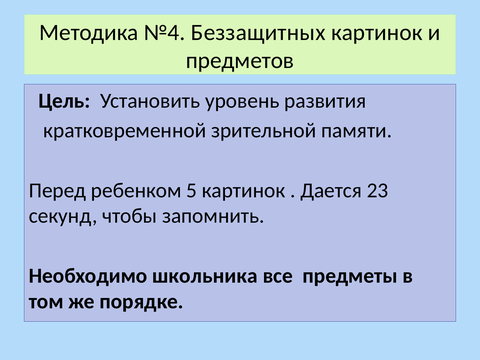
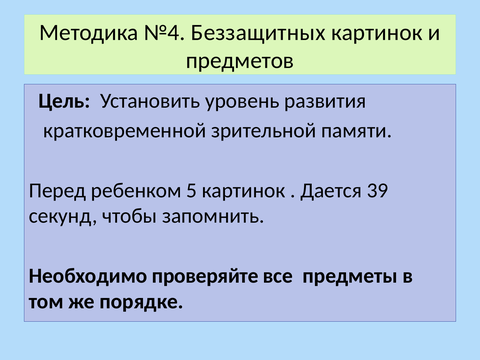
23: 23 -> 39
школьника: школьника -> проверяйте
